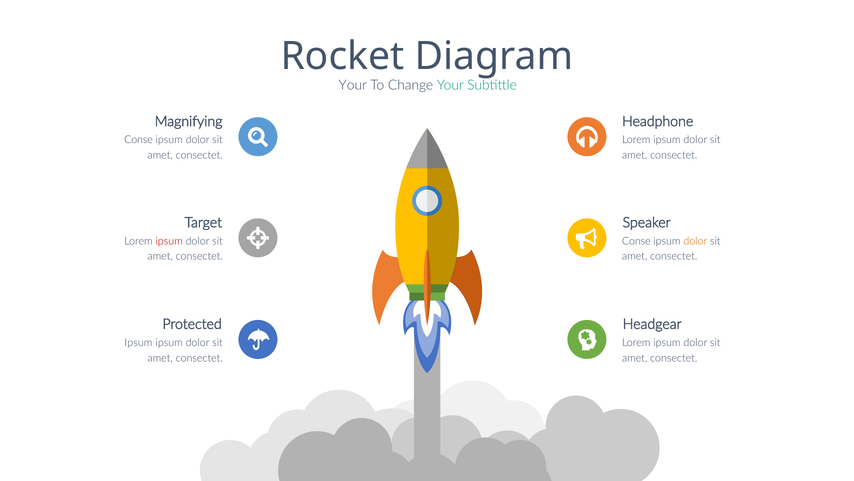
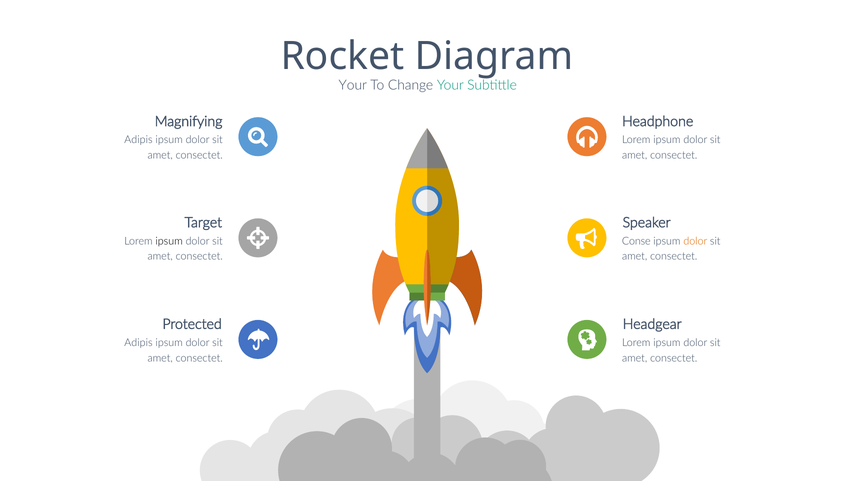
Conse at (139, 140): Conse -> Adipis
ipsum at (169, 241) colour: red -> black
Ipsum at (138, 342): Ipsum -> Adipis
